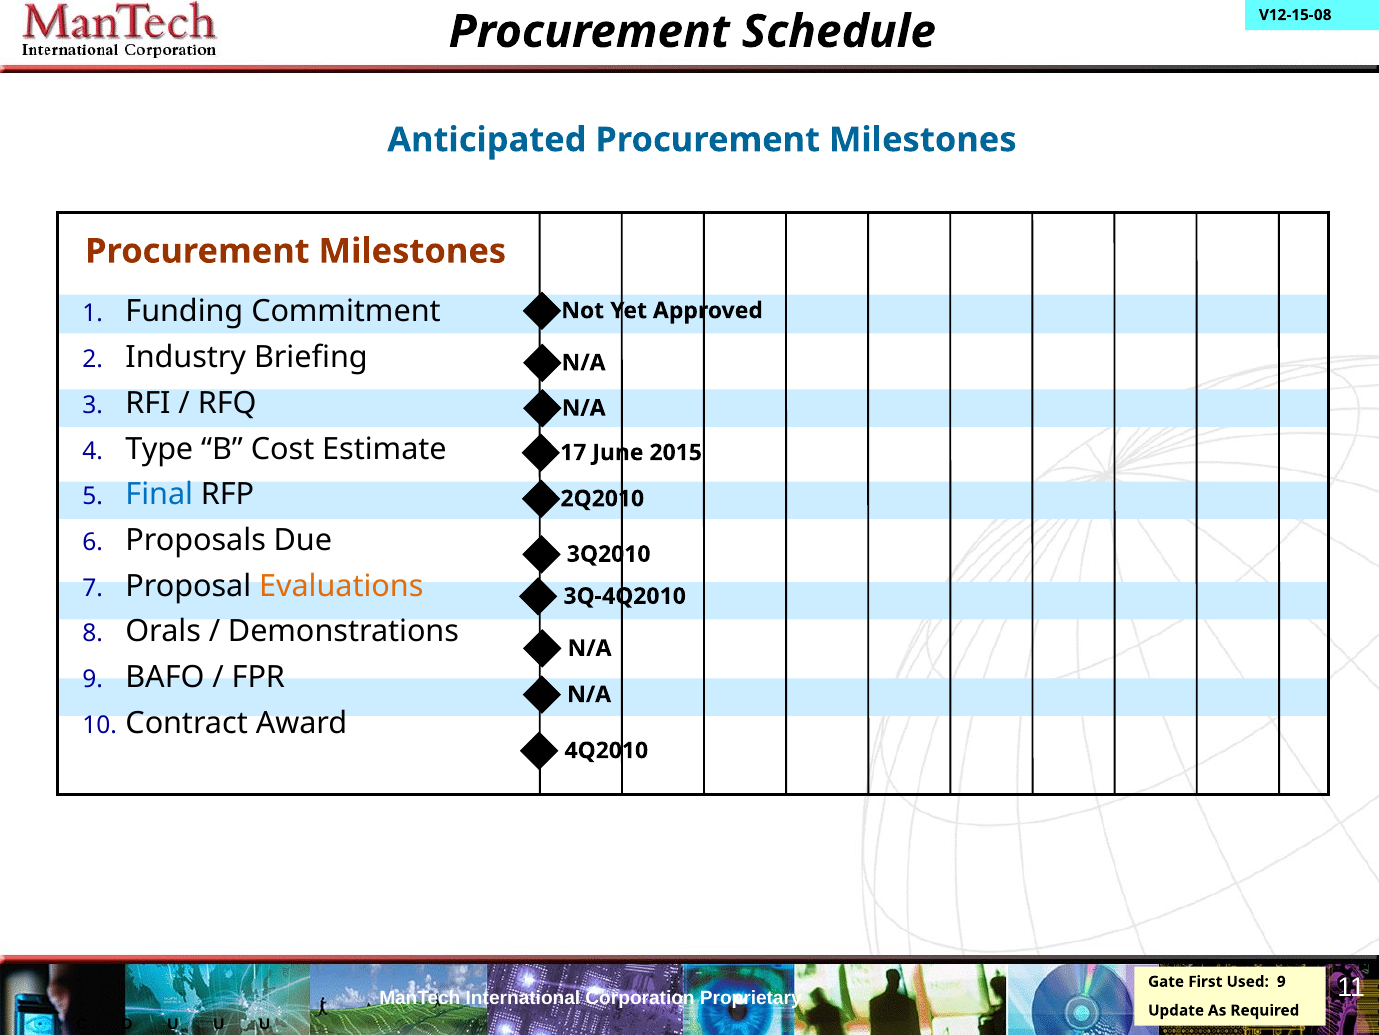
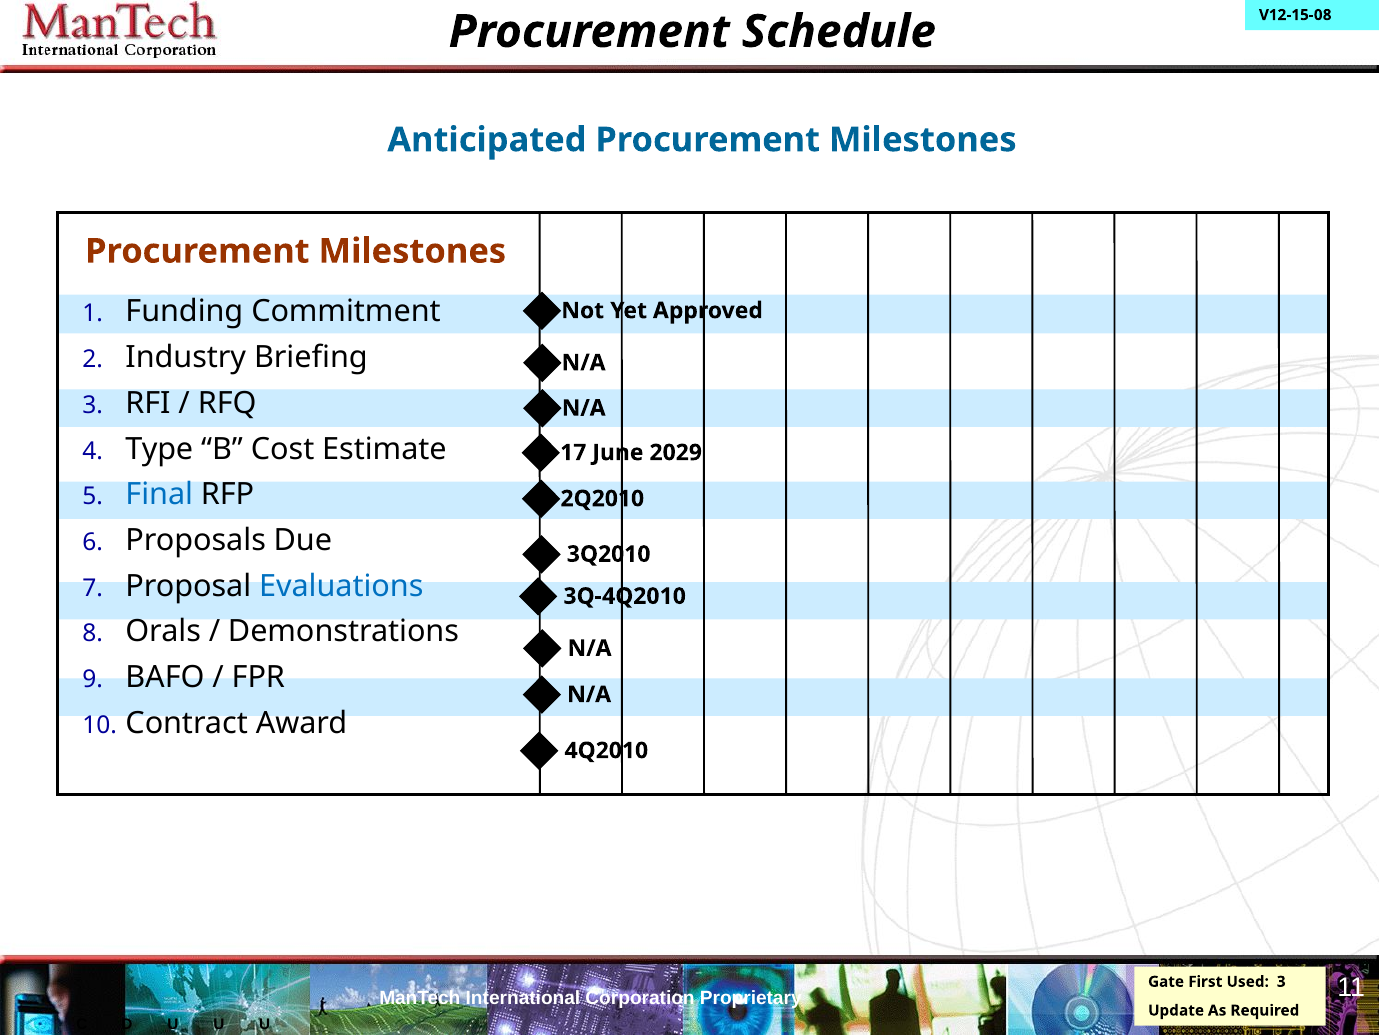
2015: 2015 -> 2029
Evaluations colour: orange -> blue
Used 9: 9 -> 3
